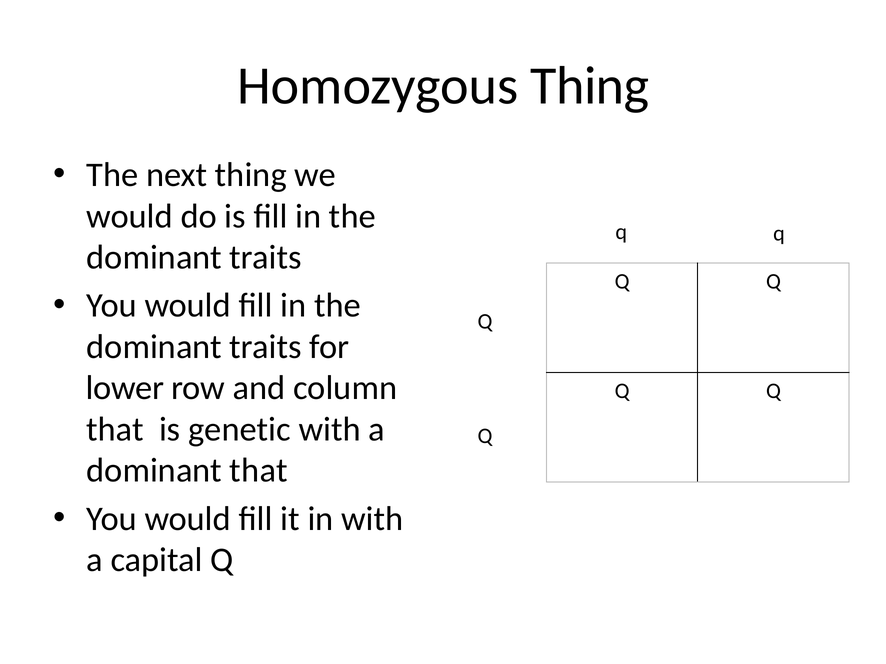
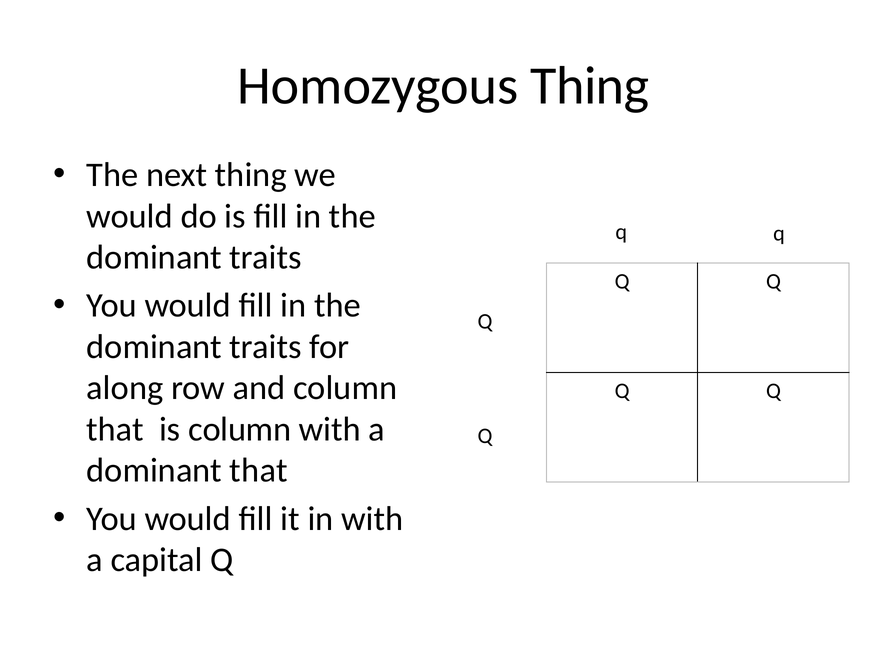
lower: lower -> along
is genetic: genetic -> column
